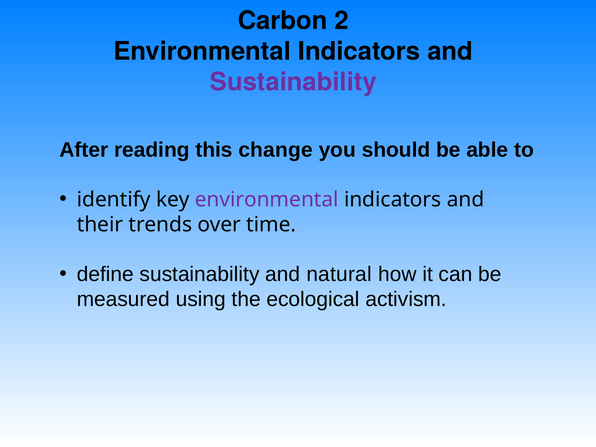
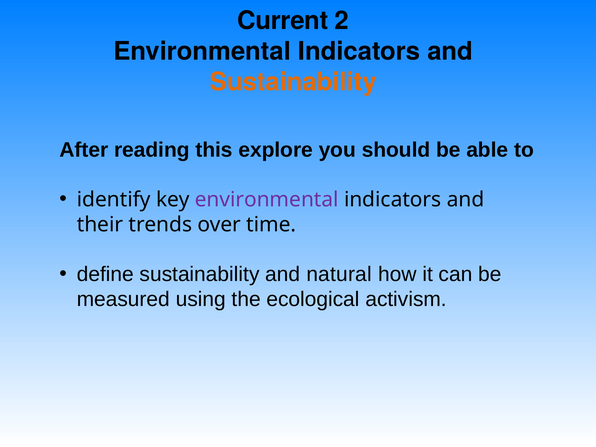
Carbon: Carbon -> Current
Sustainability at (293, 82) colour: purple -> orange
change: change -> explore
